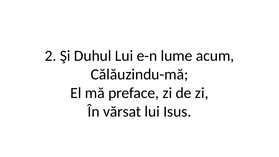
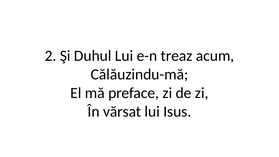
lume: lume -> treaz
